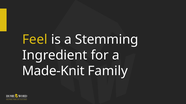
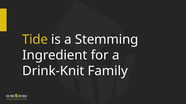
Feel: Feel -> Tide
Made-Knit: Made-Knit -> Drink-Knit
